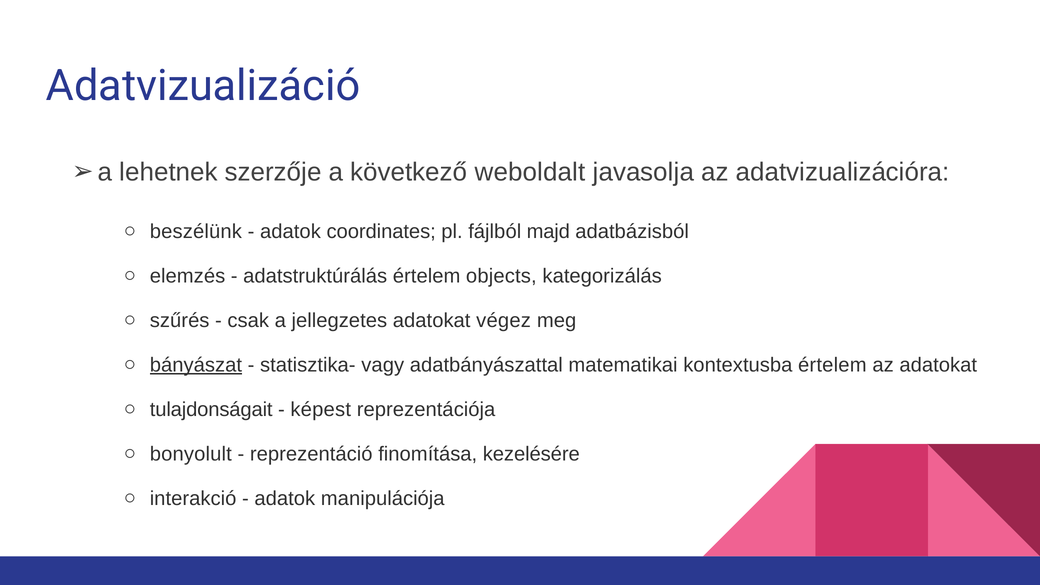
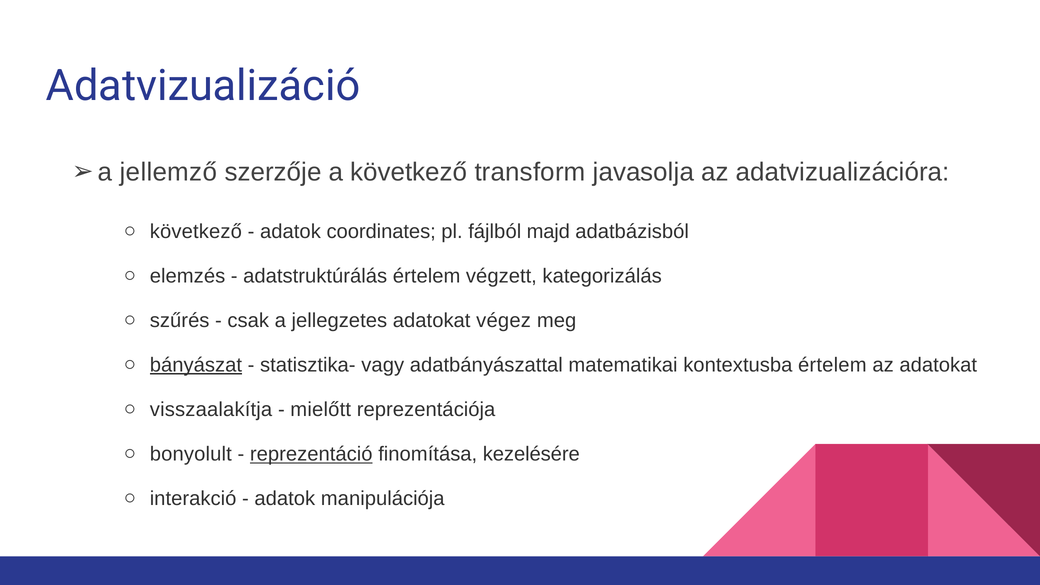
lehetnek: lehetnek -> jellemző
weboldalt: weboldalt -> transform
beszélünk at (196, 232): beszélünk -> következő
objects: objects -> végzett
tulajdonságait: tulajdonságait -> visszaalakítja
képest: képest -> mielőtt
reprezentáció underline: none -> present
